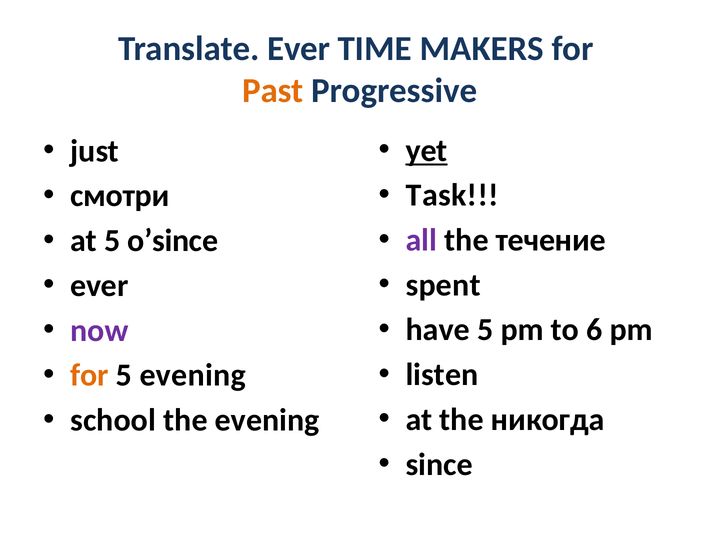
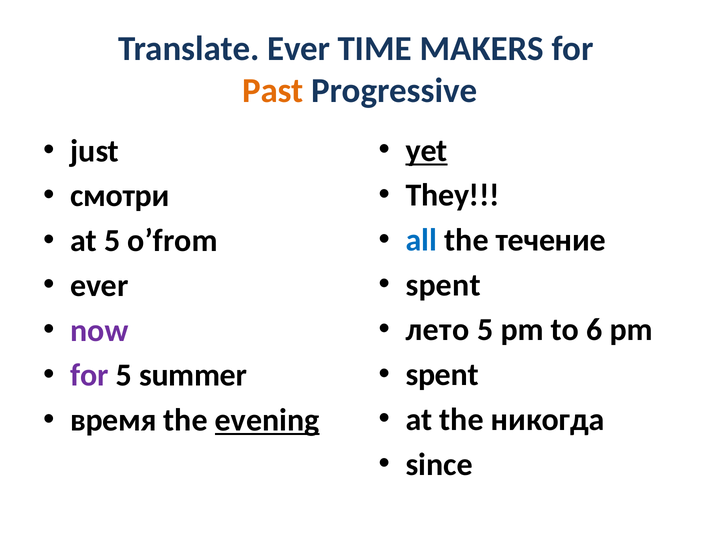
Task: Task -> They
all colour: purple -> blue
o’since: o’since -> o’from
have: have -> лето
listen at (442, 375): listen -> spent
for at (89, 375) colour: orange -> purple
5 evening: evening -> summer
school: school -> время
evening at (267, 420) underline: none -> present
